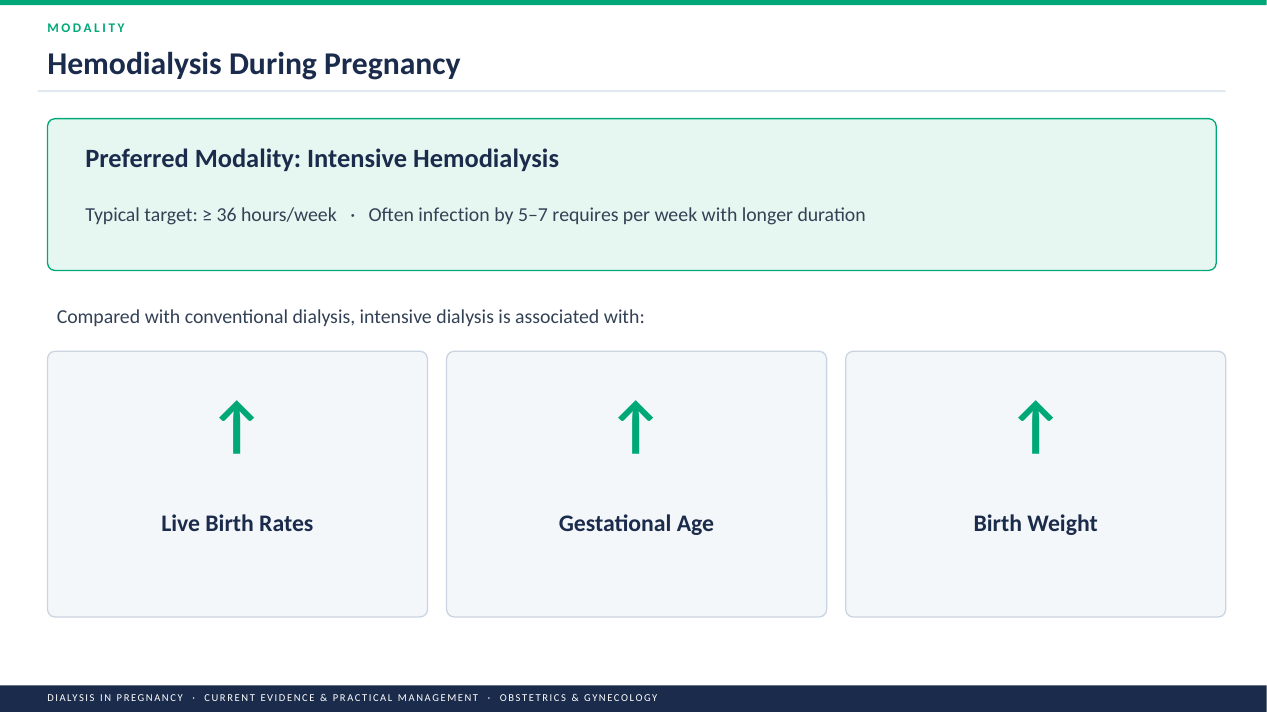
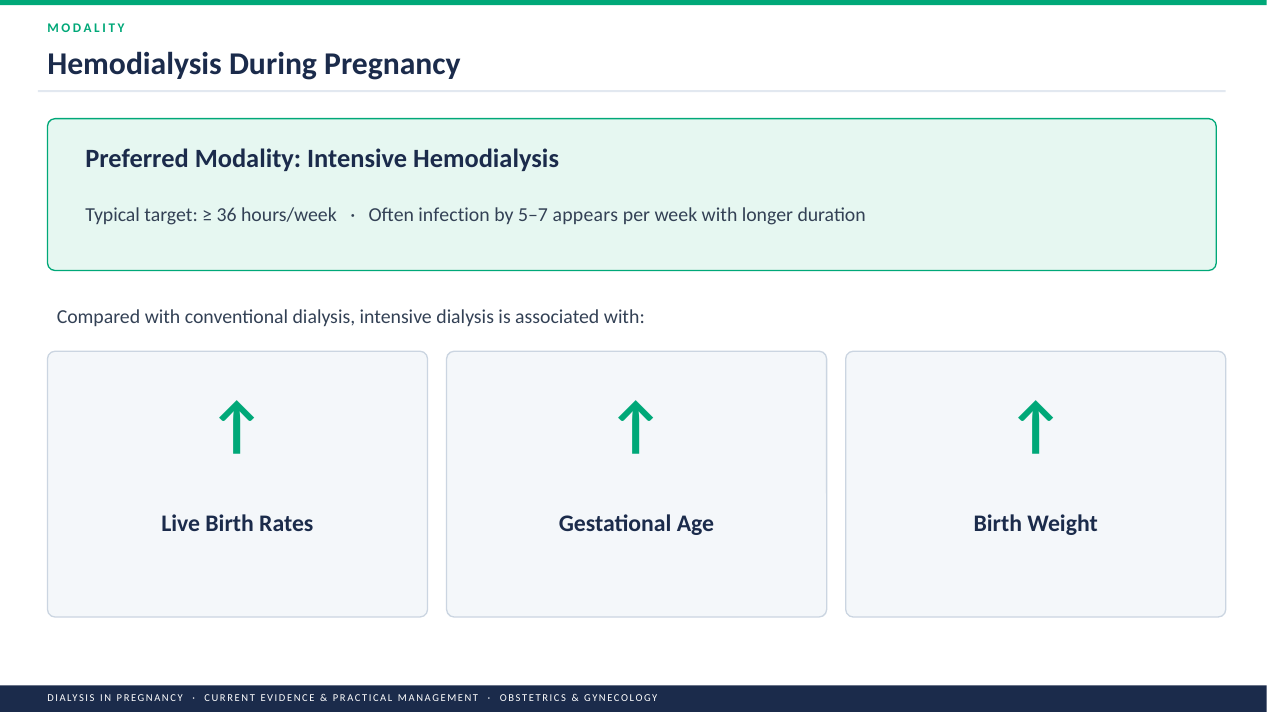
requires: requires -> appears
